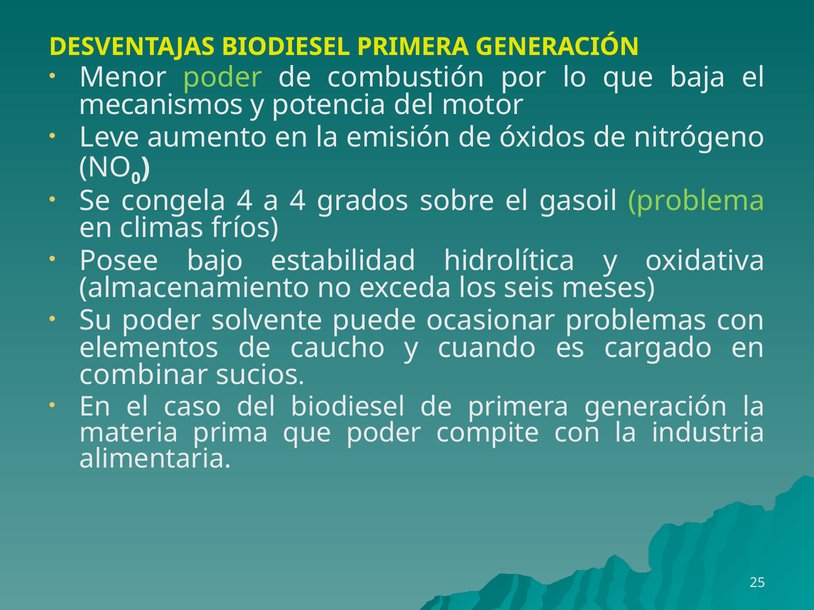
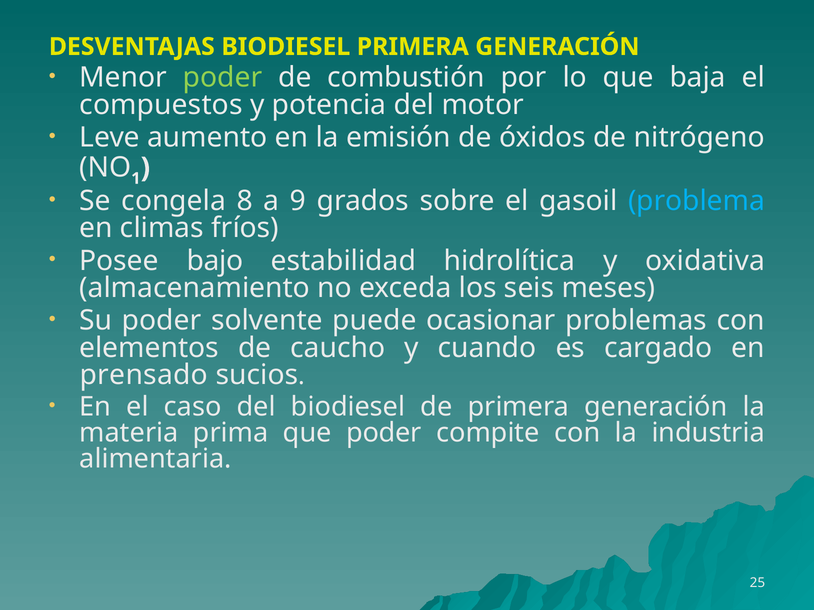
mecanismos: mecanismos -> compuestos
0: 0 -> 1
congela 4: 4 -> 8
a 4: 4 -> 9
problema colour: light green -> light blue
combinar: combinar -> prensado
